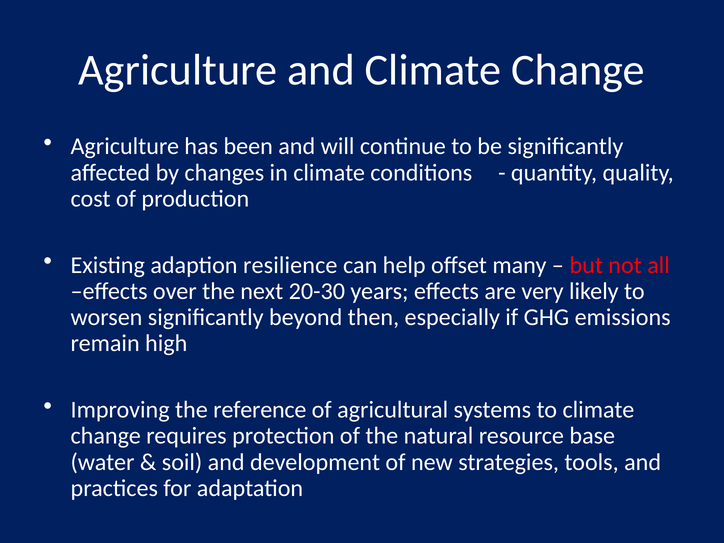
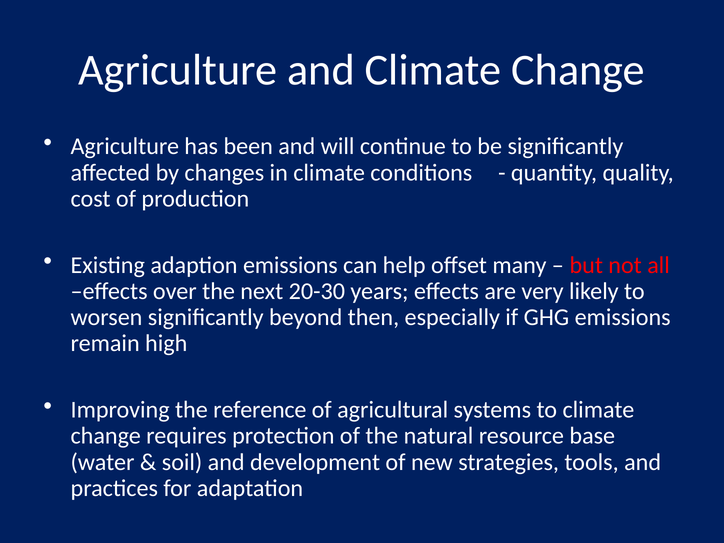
adaption resilience: resilience -> emissions
